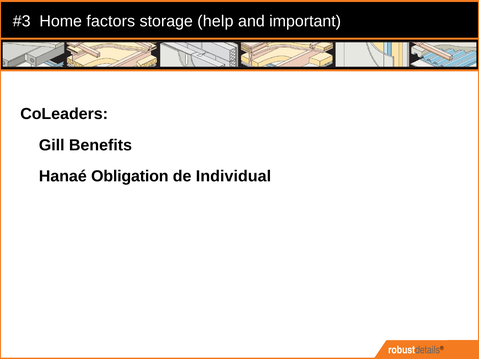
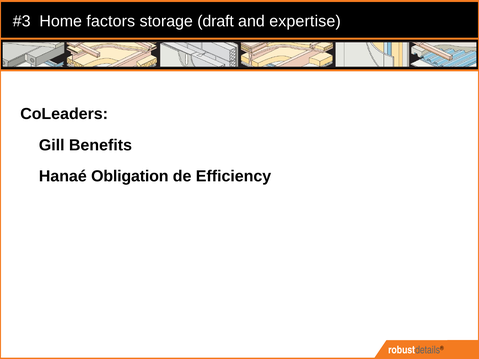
help: help -> draft
important: important -> expertise
Individual: Individual -> Efficiency
